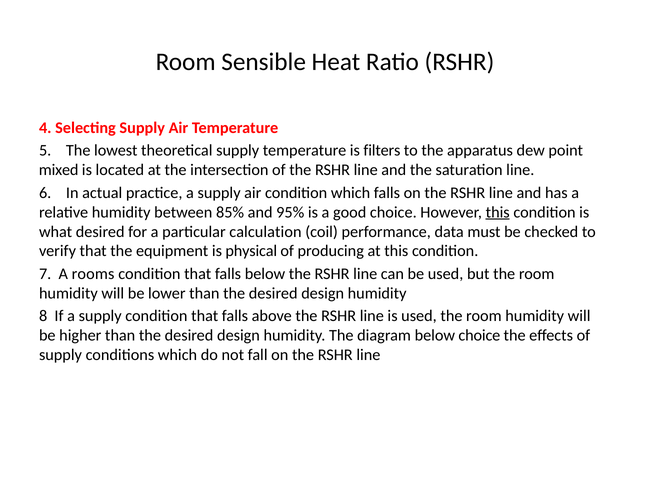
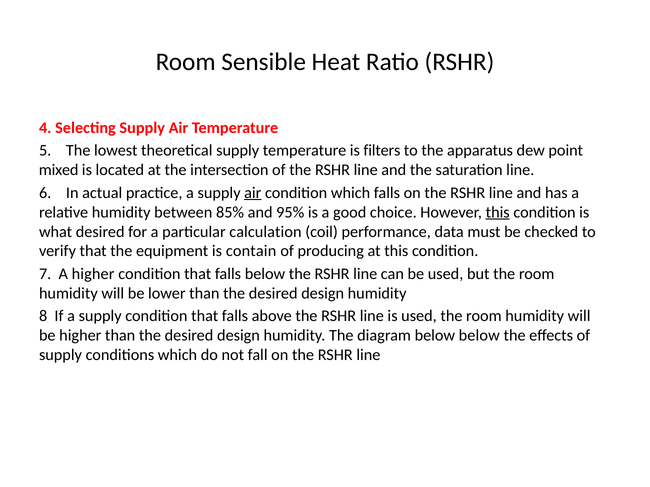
air at (253, 193) underline: none -> present
physical: physical -> contain
A rooms: rooms -> higher
below choice: choice -> below
